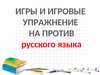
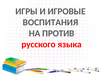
УПРАЖНЕНИЕ: УПРАЖНЕНИЕ -> ВОСПИТАНИЯ
